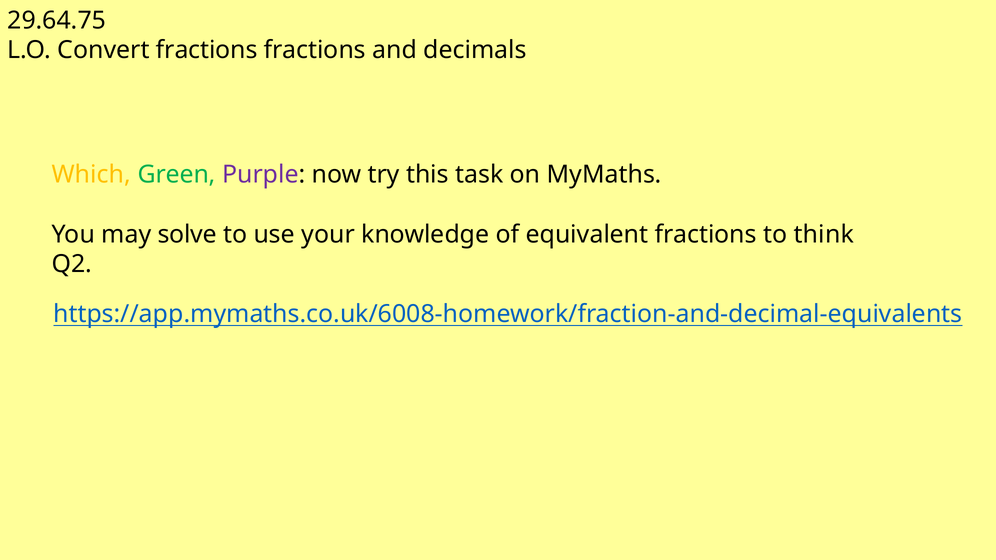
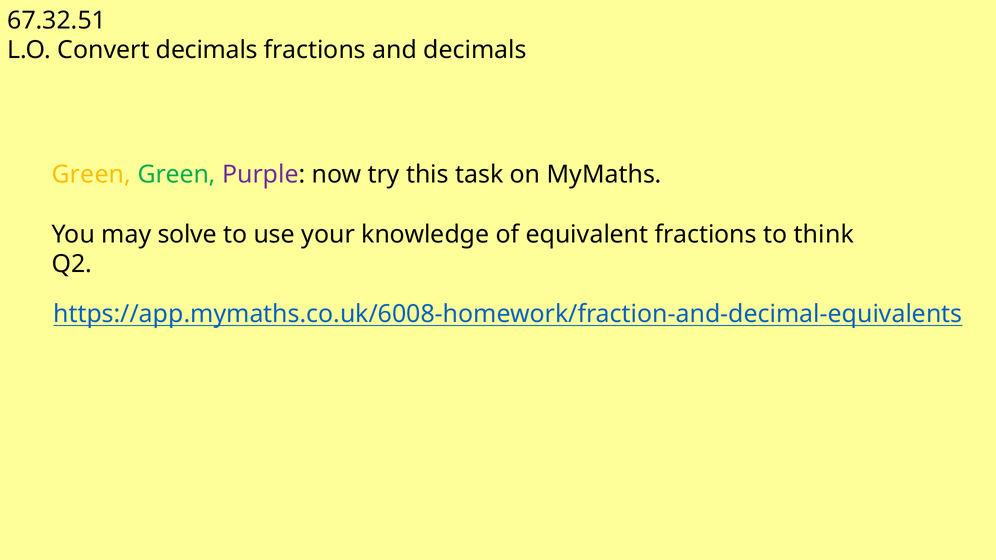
29.64.75: 29.64.75 -> 67.32.51
Convert fractions: fractions -> decimals
Which at (91, 175): Which -> Green
